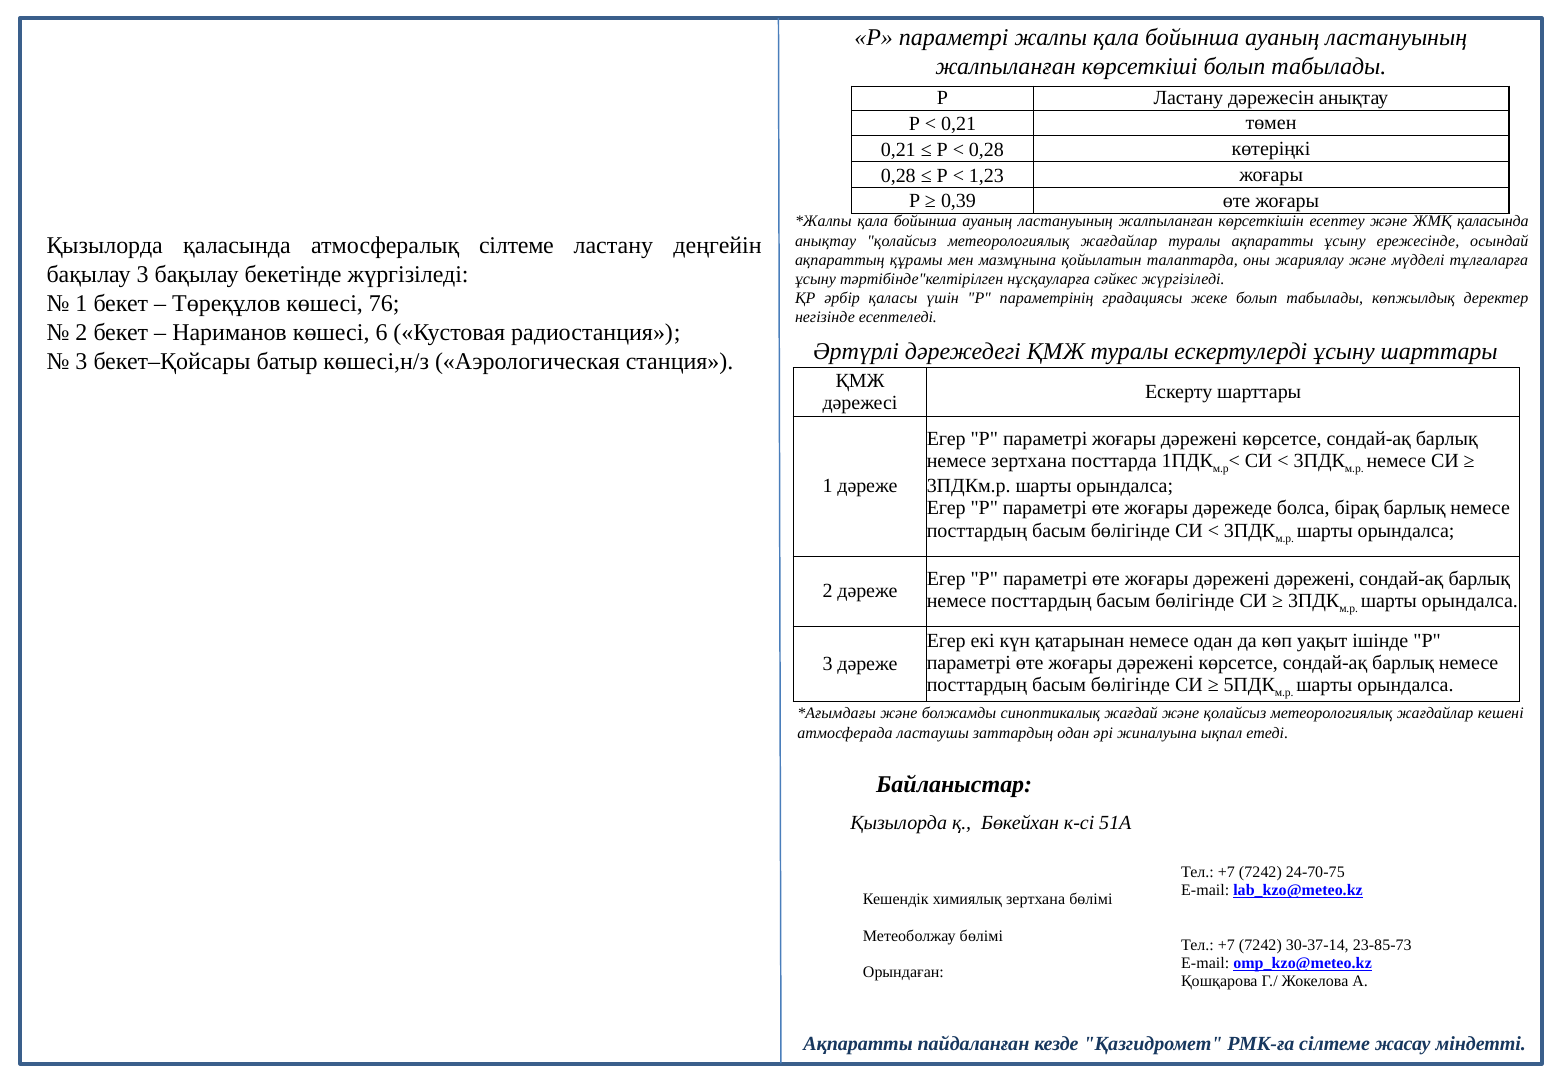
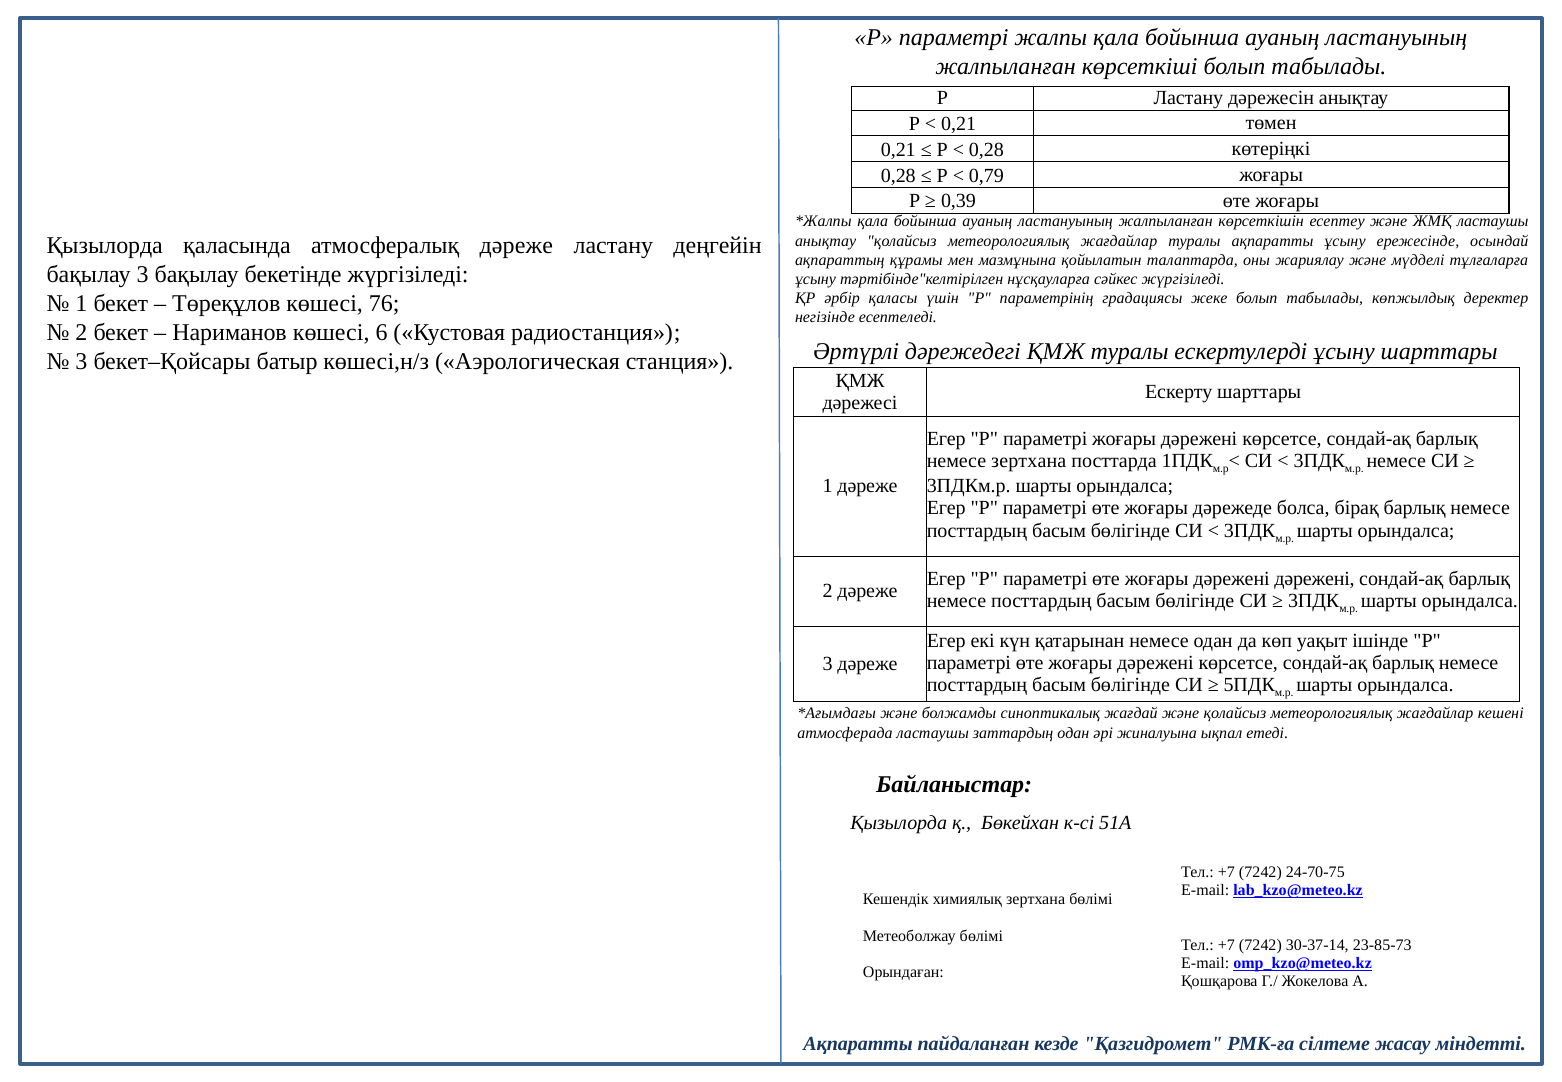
1,23: 1,23 -> 0,79
ЖМҚ қаласында: қаласында -> ластаушы
атмосфералық сілтеме: сілтеме -> дәреже
